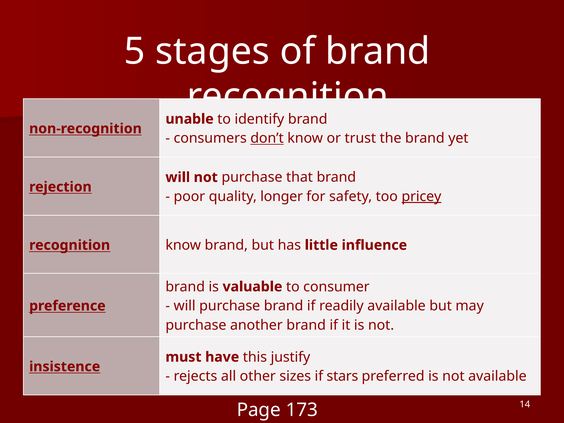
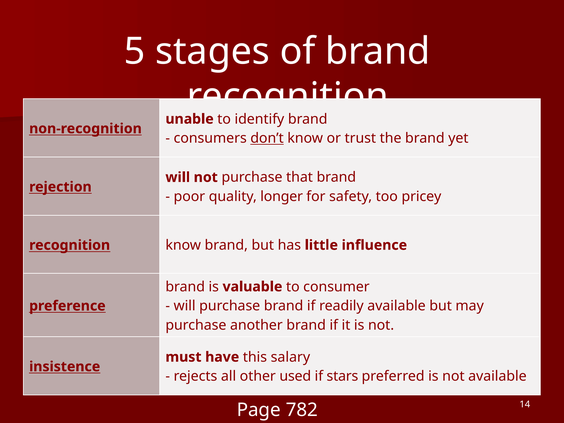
pricey underline: present -> none
justify: justify -> salary
sizes: sizes -> used
173: 173 -> 782
